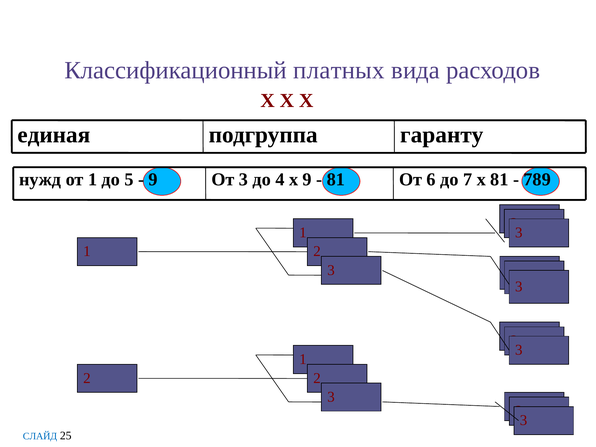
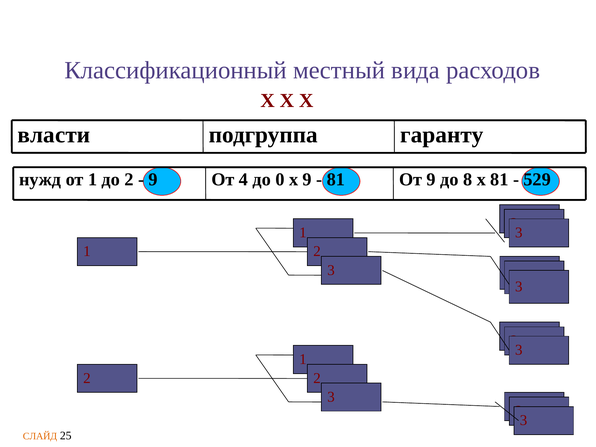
платных: платных -> местный
единая: единая -> власти
до 5: 5 -> 2
От 3: 3 -> 4
4: 4 -> 0
От 6: 6 -> 9
7: 7 -> 8
789: 789 -> 529
СЛАЙД colour: blue -> orange
